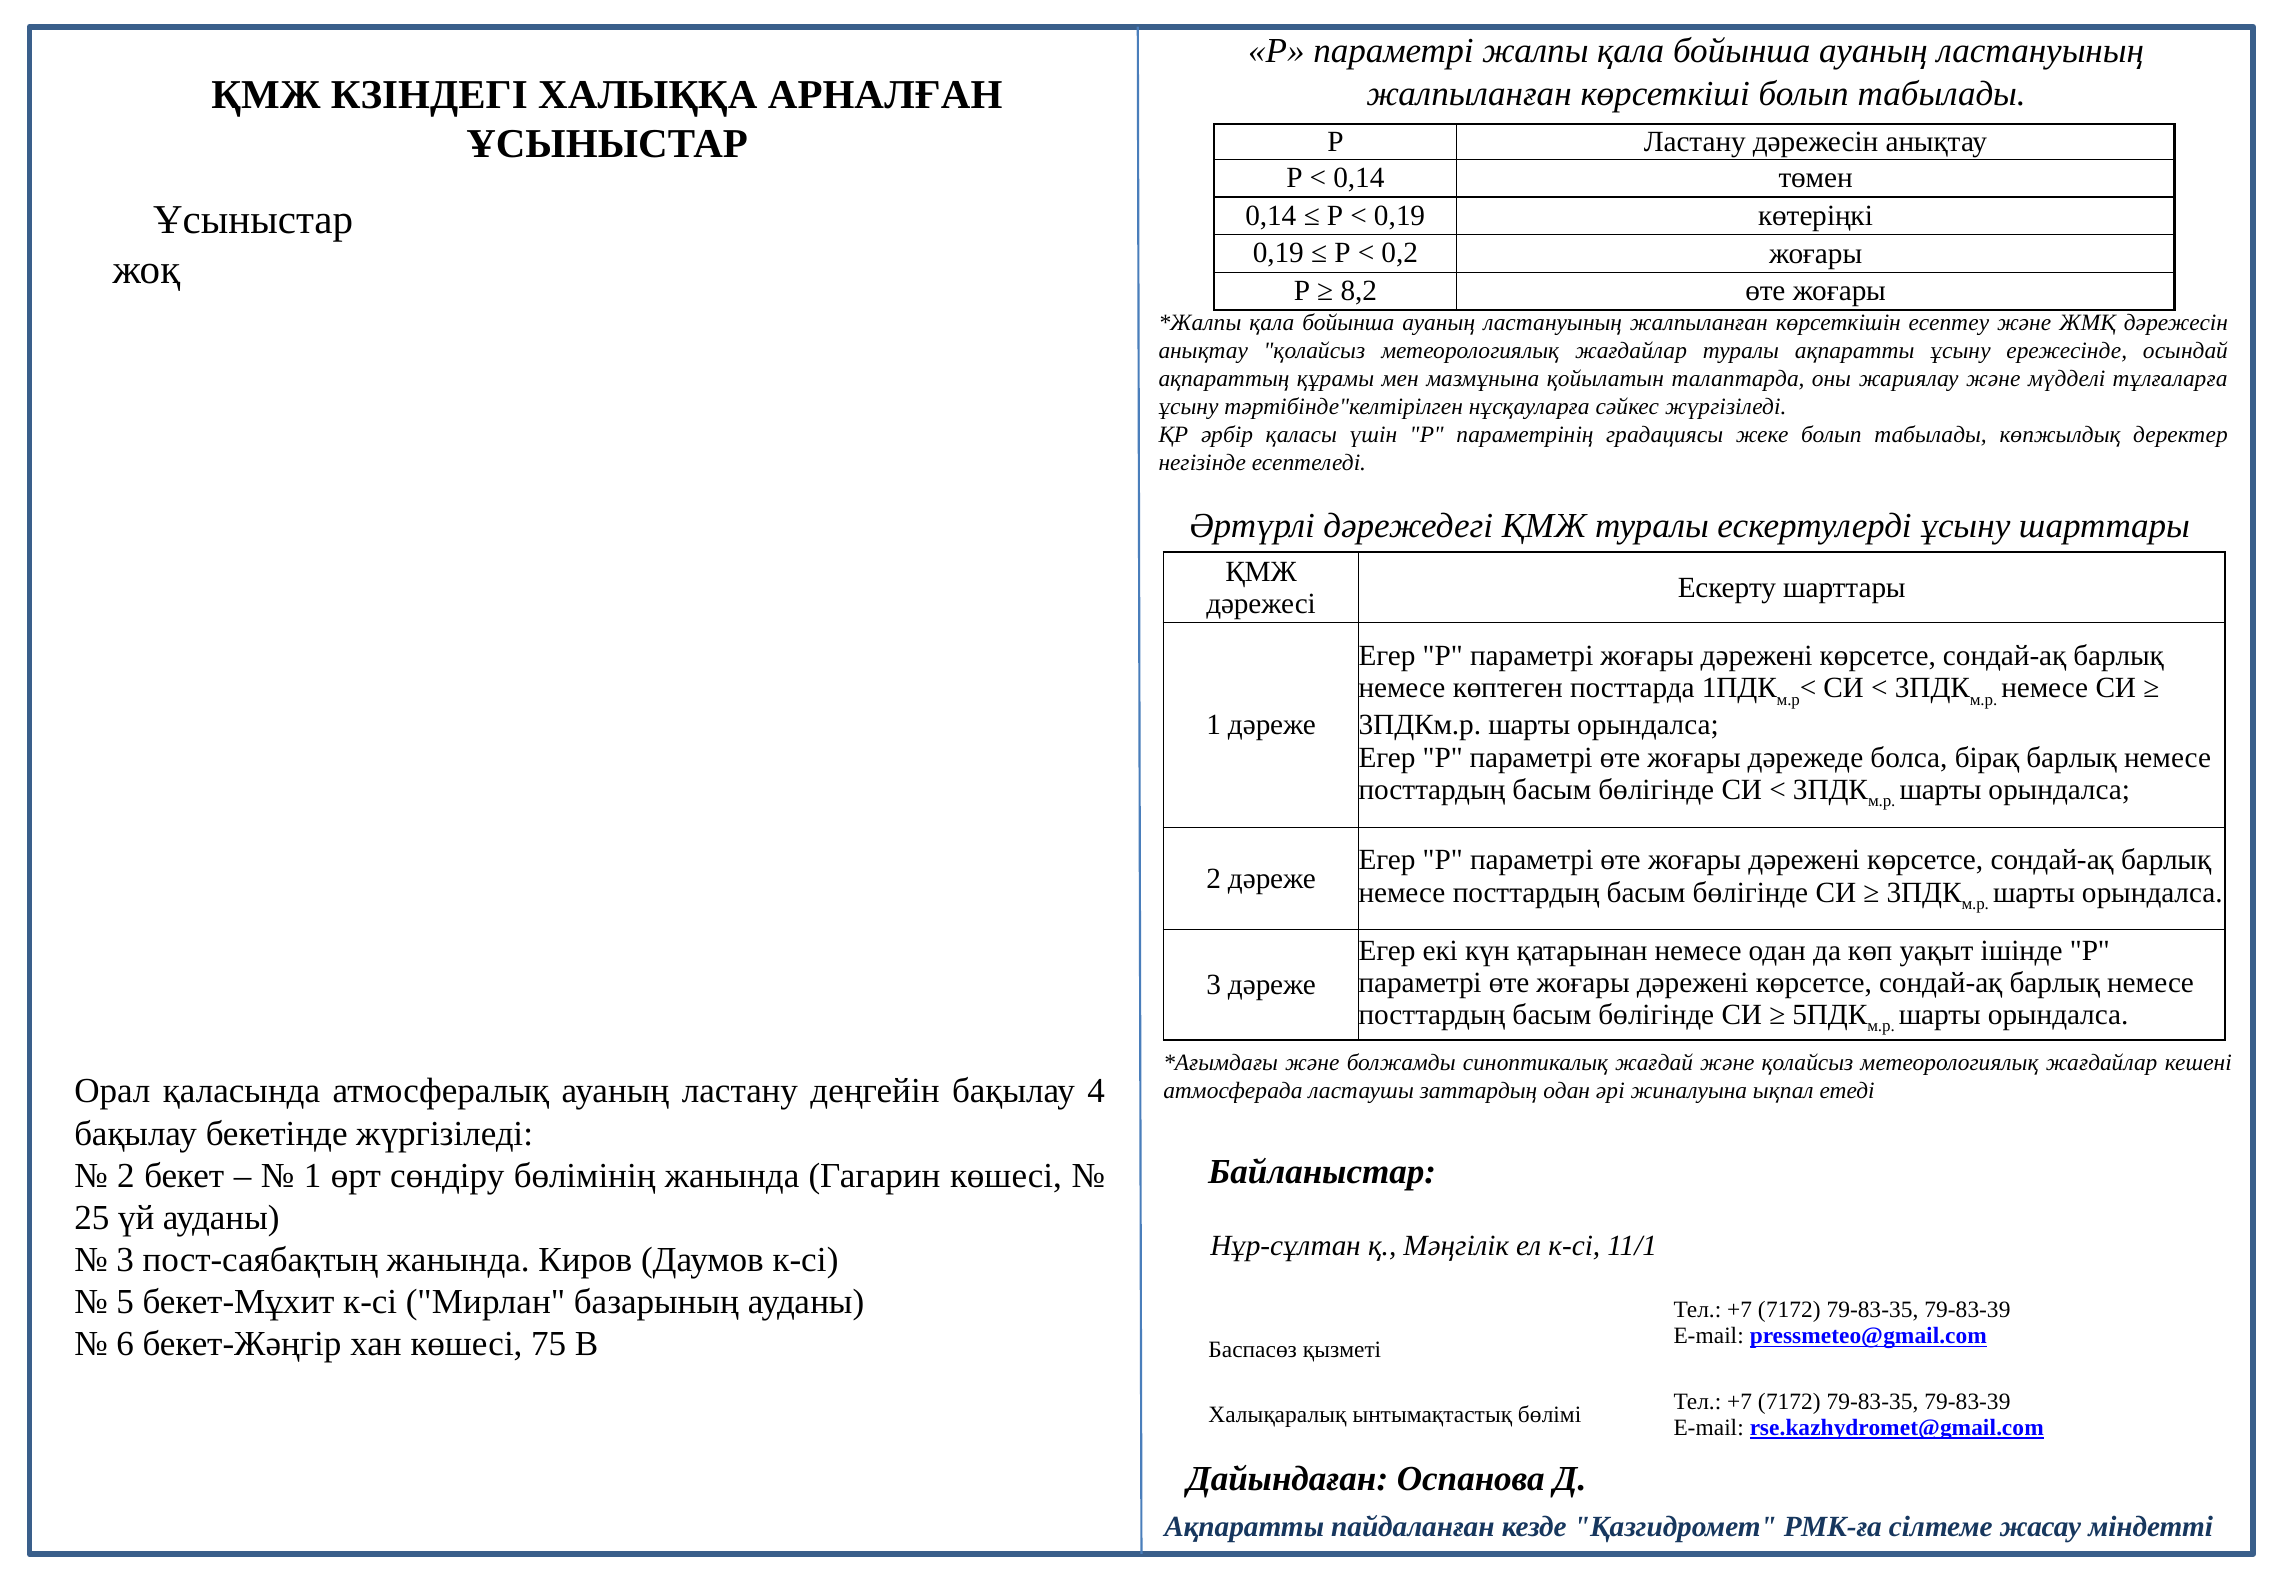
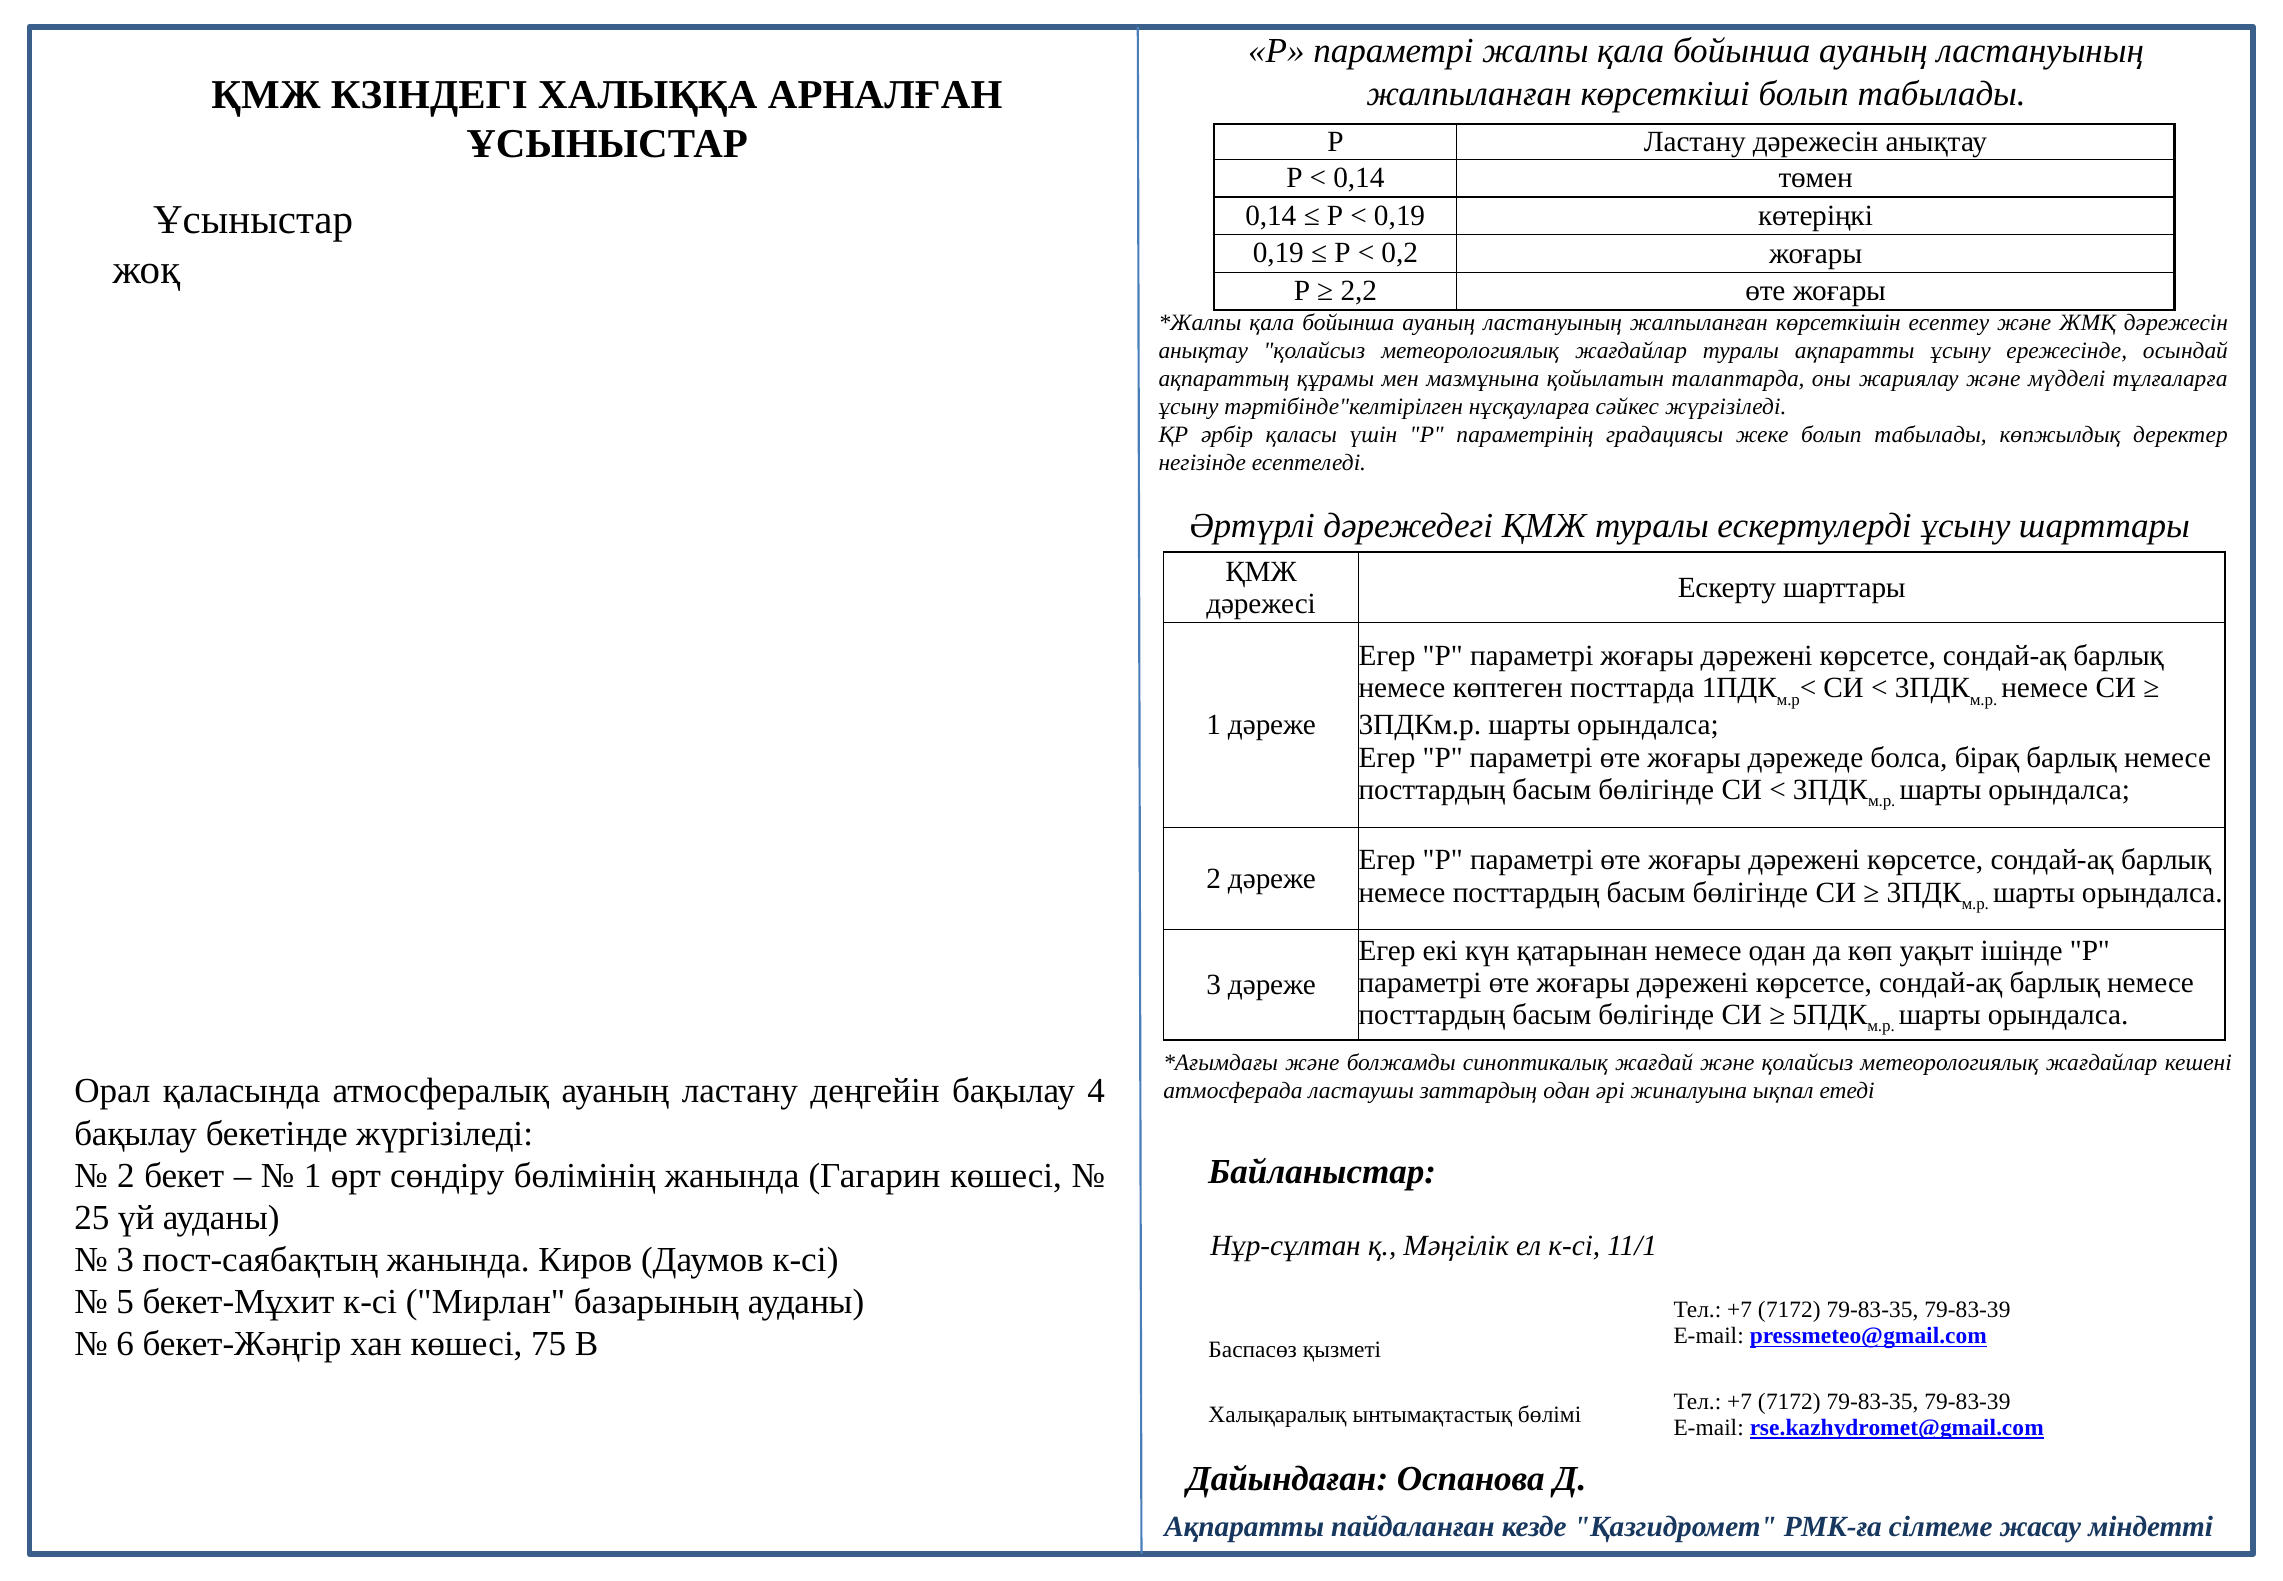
8,2: 8,2 -> 2,2
